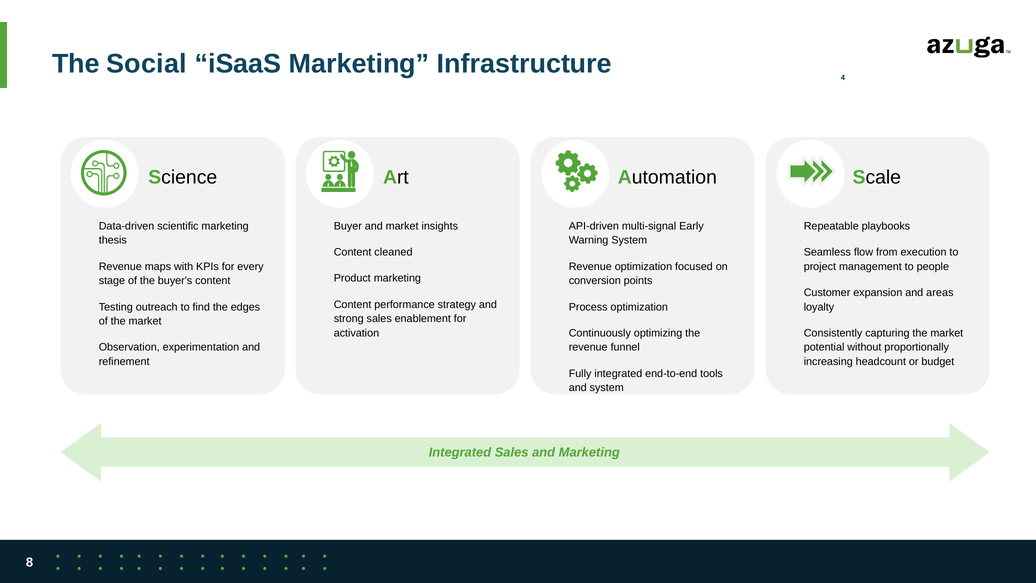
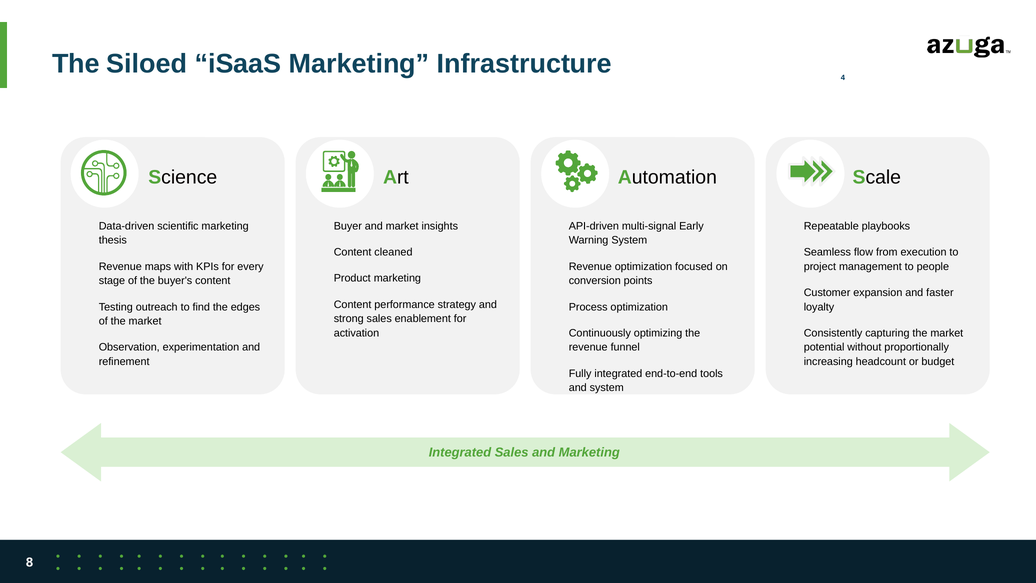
Social: Social -> Siloed
areas: areas -> faster
